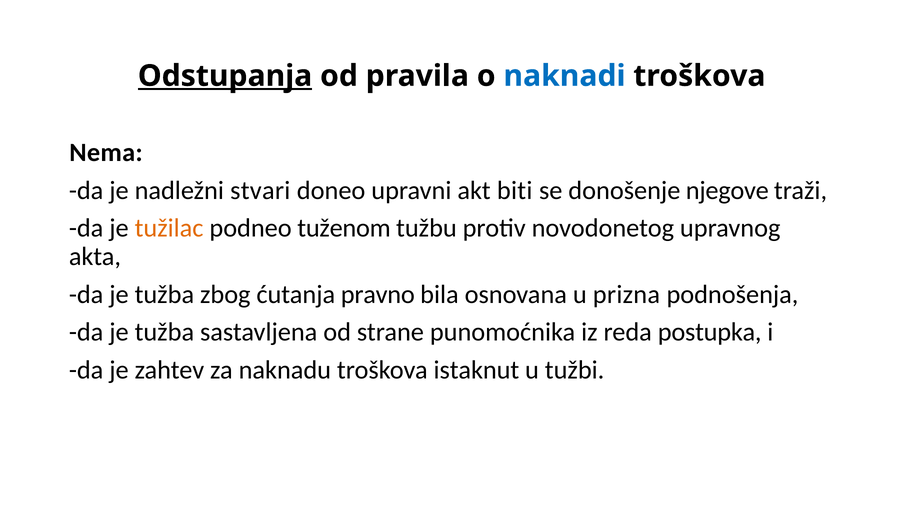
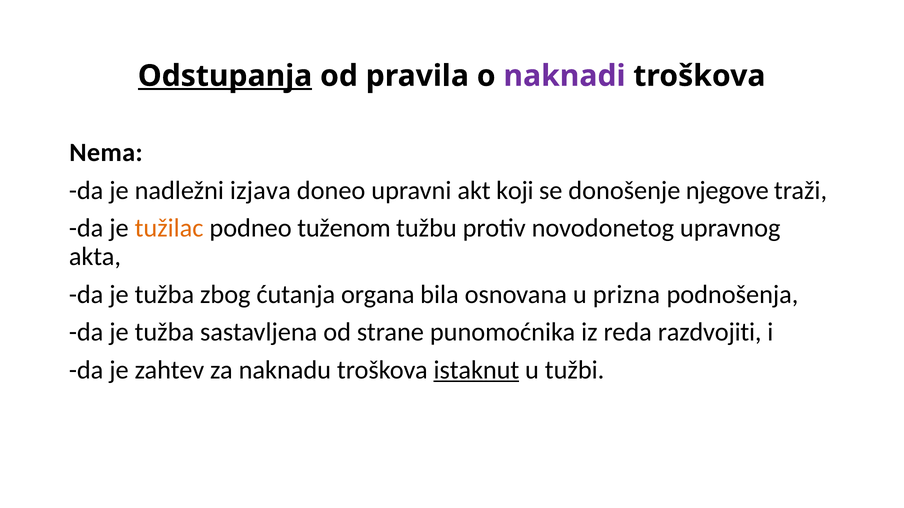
naknadi colour: blue -> purple
stvari: stvari -> izjava
biti: biti -> koji
pravno: pravno -> organa
postupka: postupka -> razdvojiti
istaknut underline: none -> present
